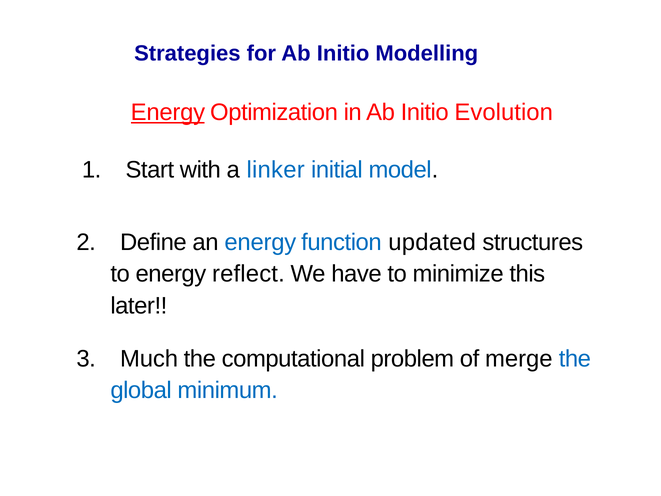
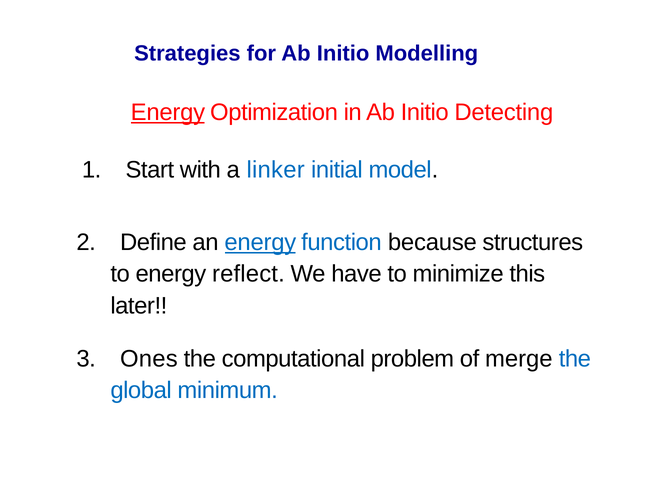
Evolution: Evolution -> Detecting
energy at (260, 242) underline: none -> present
updated: updated -> because
Much: Much -> Ones
